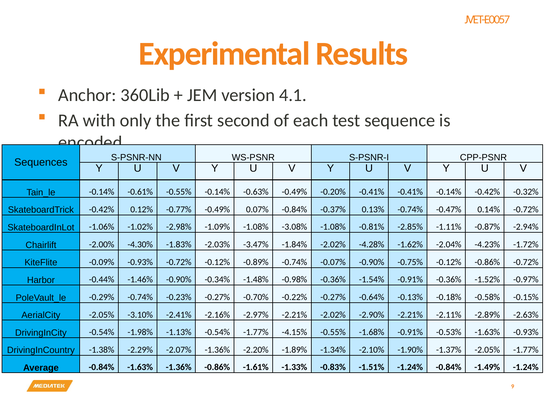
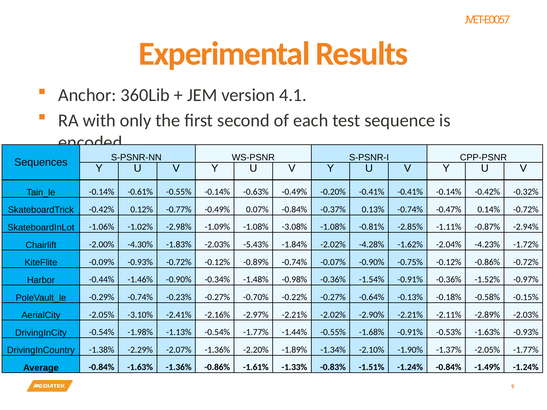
-3.47%: -3.47% -> -5.43%
-2.89% -2.63%: -2.63% -> -2.03%
-4.15%: -4.15% -> -1.44%
